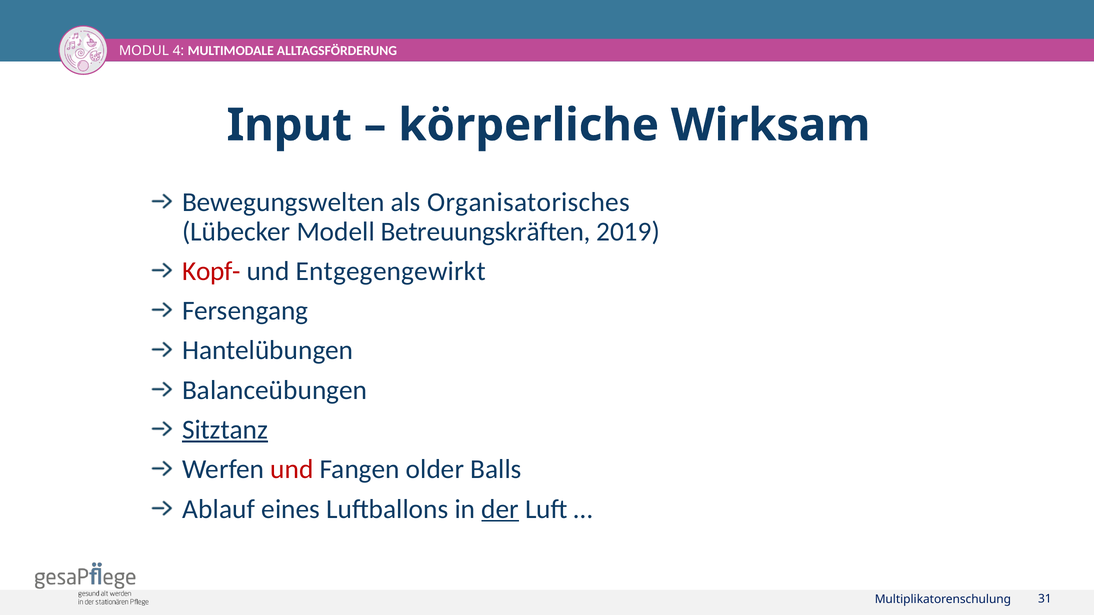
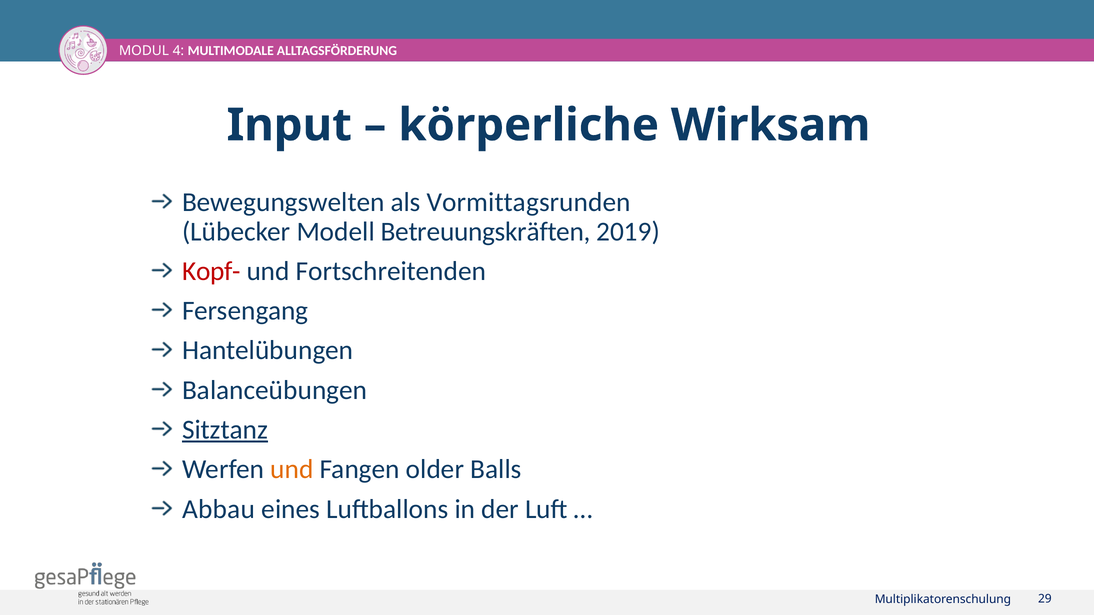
Organisatorisches: Organisatorisches -> Vormittagsrunden
Entgegengewirkt: Entgegengewirkt -> Fortschreitenden
und at (292, 470) colour: red -> orange
Ablauf: Ablauf -> Abbau
der underline: present -> none
31: 31 -> 29
